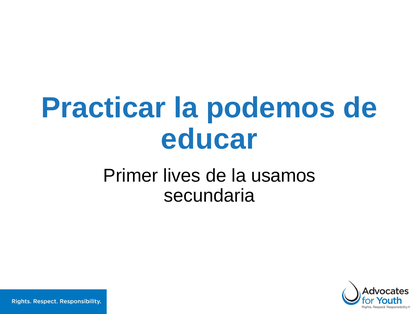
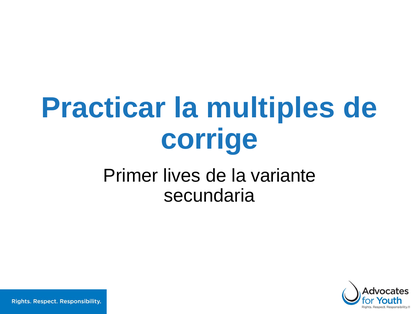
podemos: podemos -> multiples
educar: educar -> corrige
usamos: usamos -> variante
